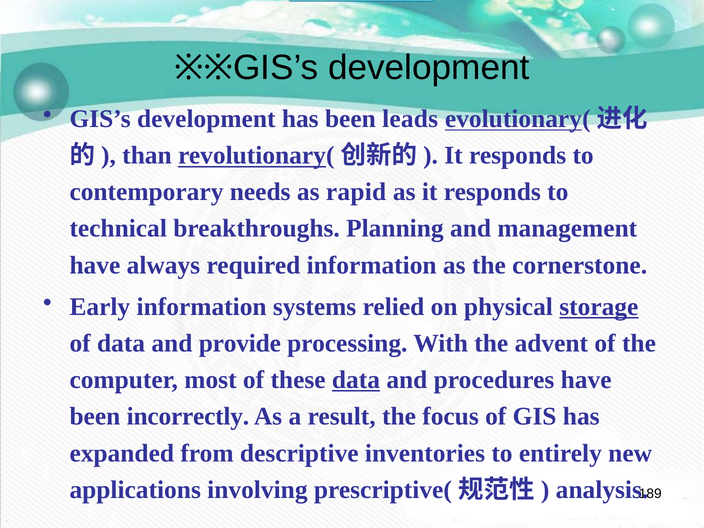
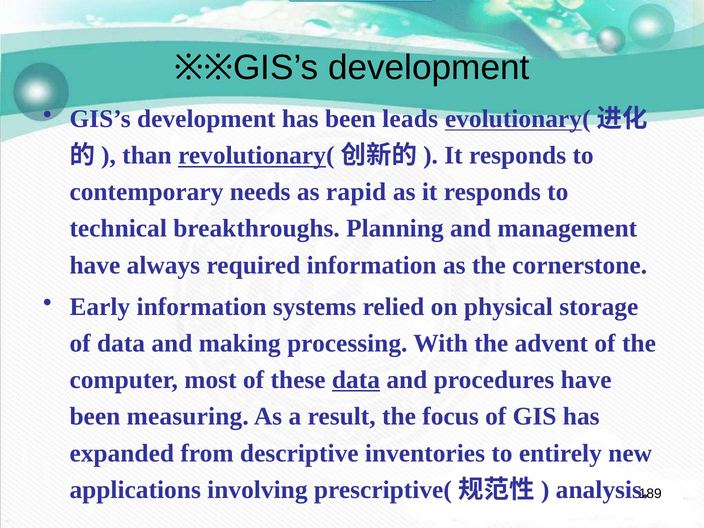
storage underline: present -> none
provide: provide -> making
incorrectly: incorrectly -> measuring
